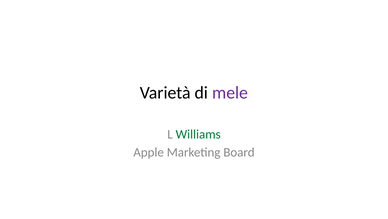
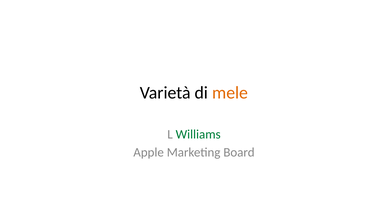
mele colour: purple -> orange
